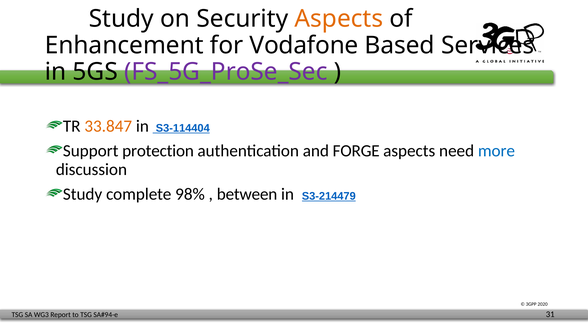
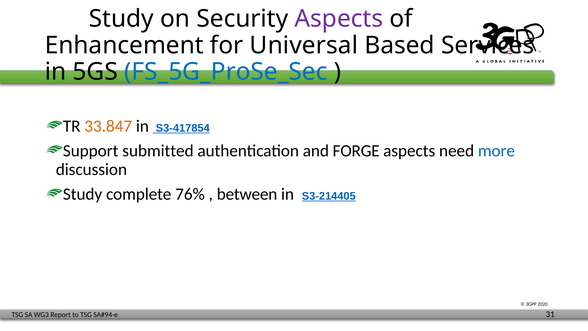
Aspects at (339, 19) colour: orange -> purple
Vodafone: Vodafone -> Universal
FS_5G_ProSe_Sec colour: purple -> blue
S3-114404: S3-114404 -> S3-417854
protection: protection -> submitted
98%: 98% -> 76%
S3-214479: S3-214479 -> S3-214405
